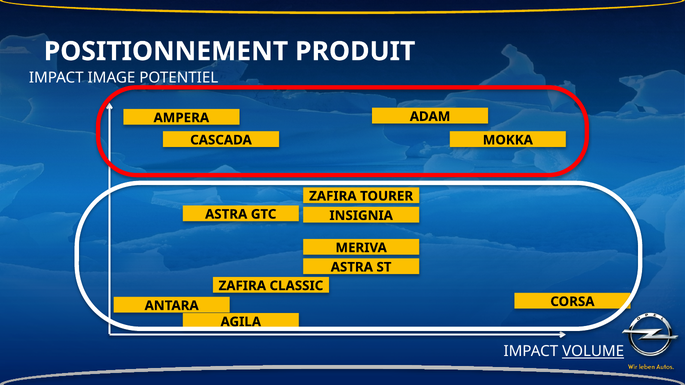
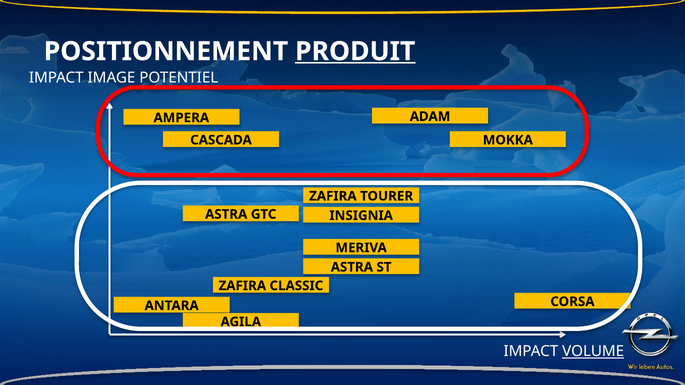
PRODUIT underline: none -> present
